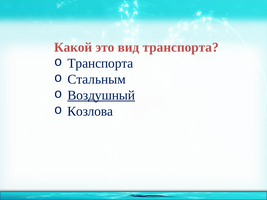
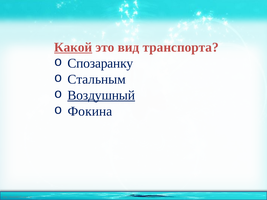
Какой underline: none -> present
Транспорта at (100, 63): Транспорта -> Спозаранку
Козлова: Козлова -> Фокина
